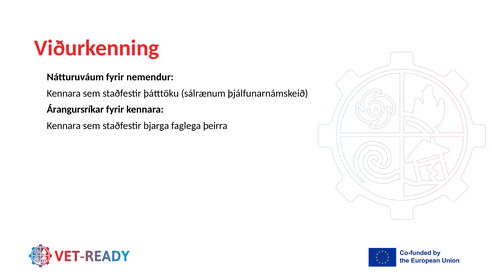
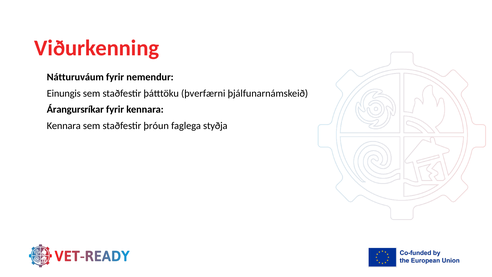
Kennara at (64, 93): Kennara -> Einungis
sálrænum: sálrænum -> þverfærni
bjarga: bjarga -> þróun
þeirra: þeirra -> styðja
